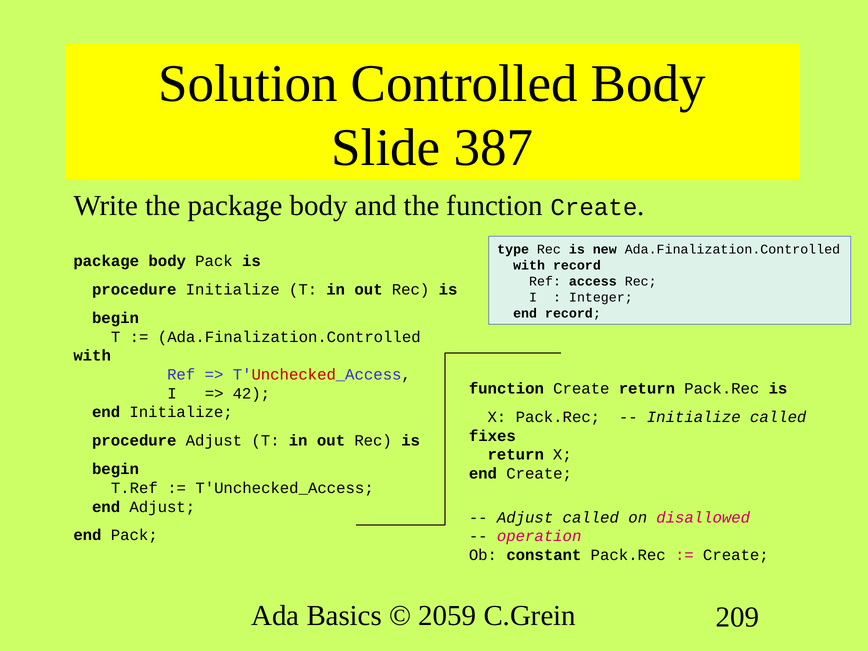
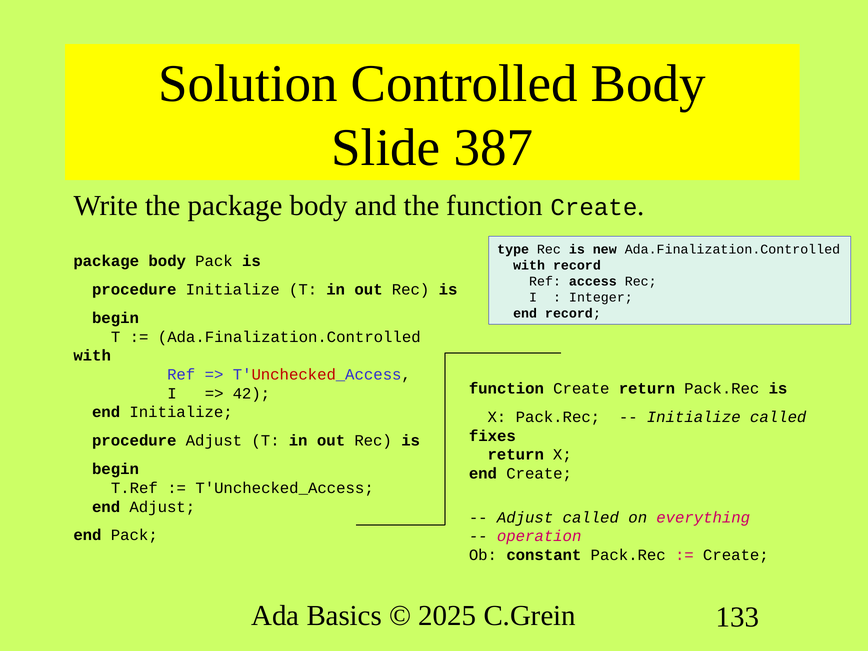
disallowed: disallowed -> everything
2059: 2059 -> 2025
209: 209 -> 133
